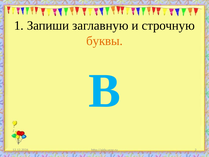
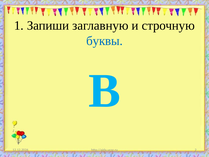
буквы colour: orange -> blue
